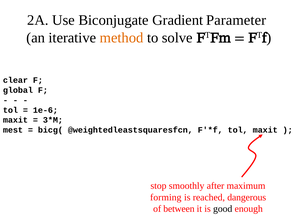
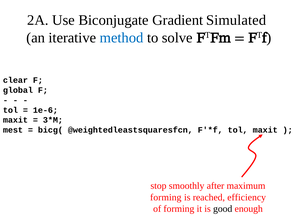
Parameter: Parameter -> Simulated
method colour: orange -> blue
dangerous: dangerous -> efficiency
of between: between -> forming
